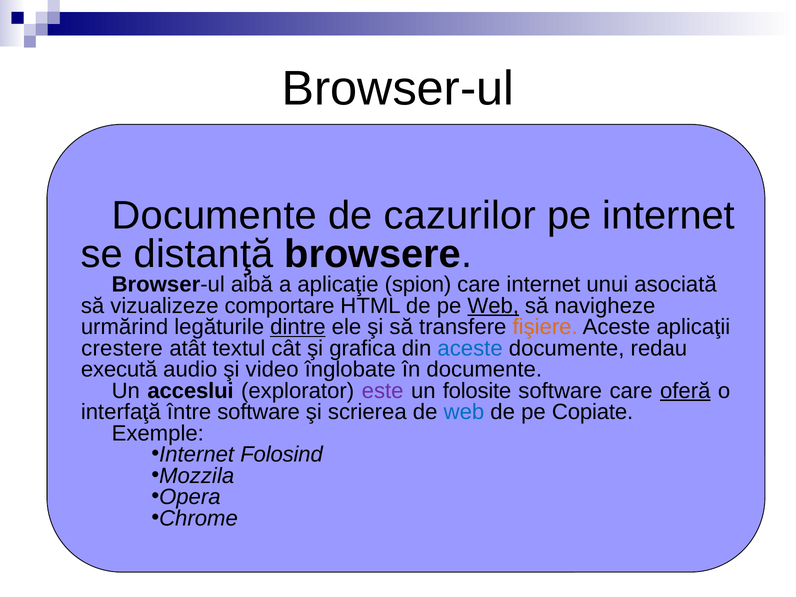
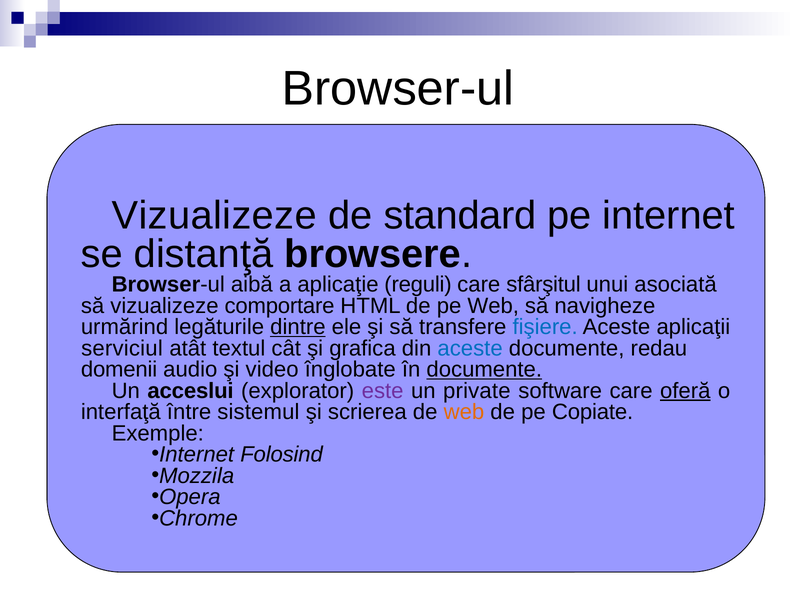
Documente at (214, 216): Documente -> Vizualizeze
cazurilor: cazurilor -> standard
spion: spion -> reguli
care internet: internet -> sfârşitul
Web at (493, 306) underline: present -> none
fişiere colour: orange -> blue
crestere: crestere -> serviciul
execută: execută -> domenii
documente at (484, 370) underline: none -> present
folosite: folosite -> private
între software: software -> sistemul
web at (464, 412) colour: blue -> orange
